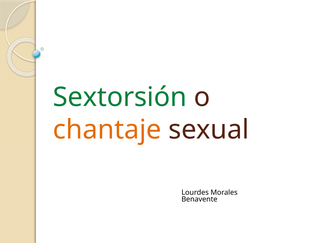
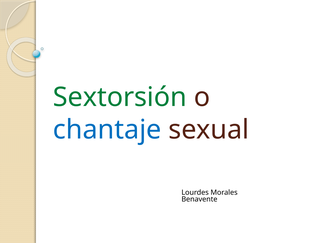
chantaje colour: orange -> blue
